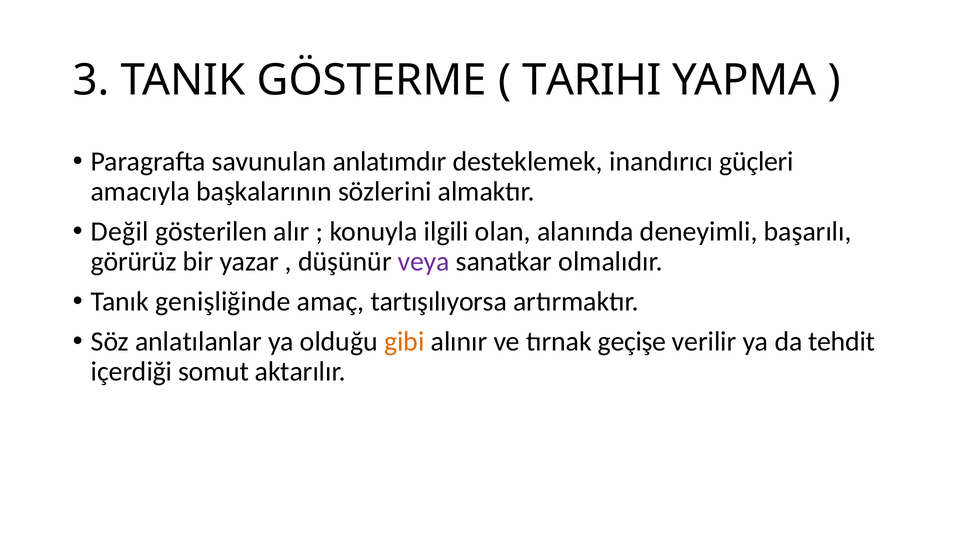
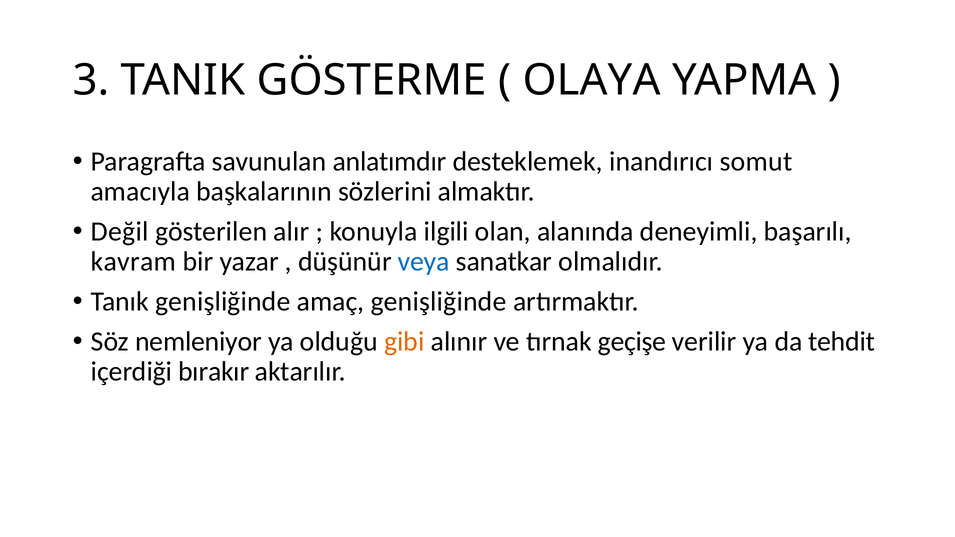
TARIHI: TARIHI -> OLAYA
güçleri: güçleri -> somut
görürüz: görürüz -> kavram
veya colour: purple -> blue
amaç tartışılıyorsa: tartışılıyorsa -> genişliğinde
anlatılanlar: anlatılanlar -> nemleniyor
somut: somut -> bırakır
